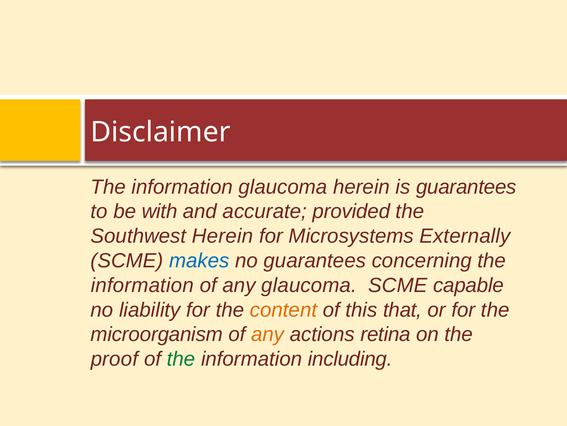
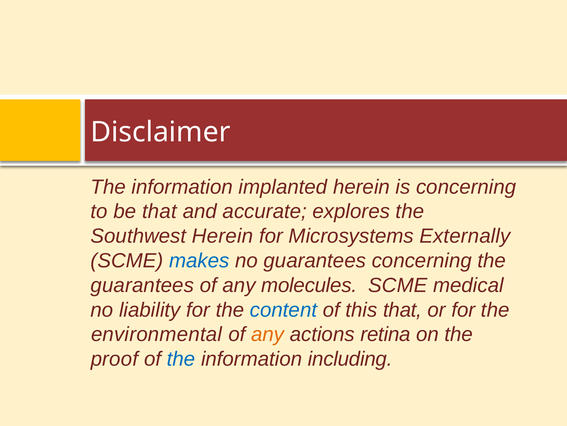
information glaucoma: glaucoma -> implanted
is guarantees: guarantees -> concerning
be with: with -> that
provided: provided -> explores
information at (142, 285): information -> guarantees
any glaucoma: glaucoma -> molecules
capable: capable -> medical
content colour: orange -> blue
microorganism: microorganism -> environmental
the at (181, 358) colour: green -> blue
